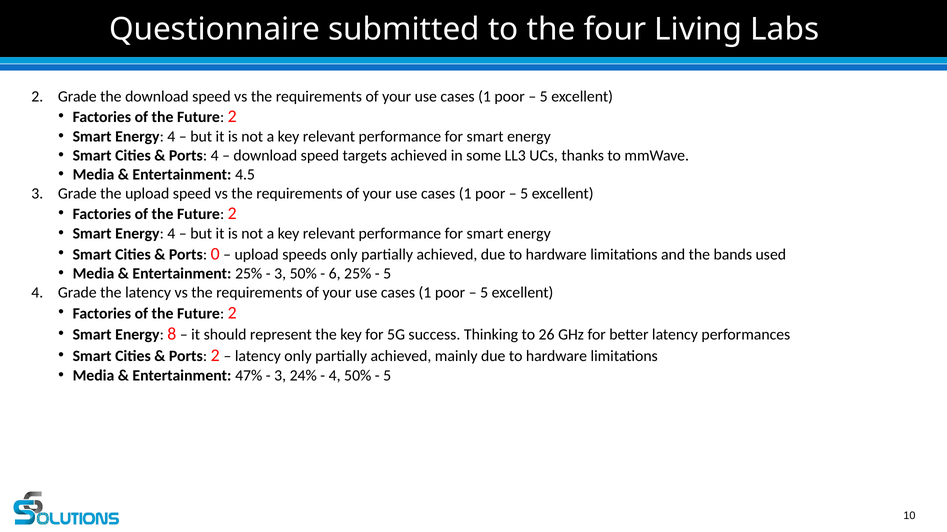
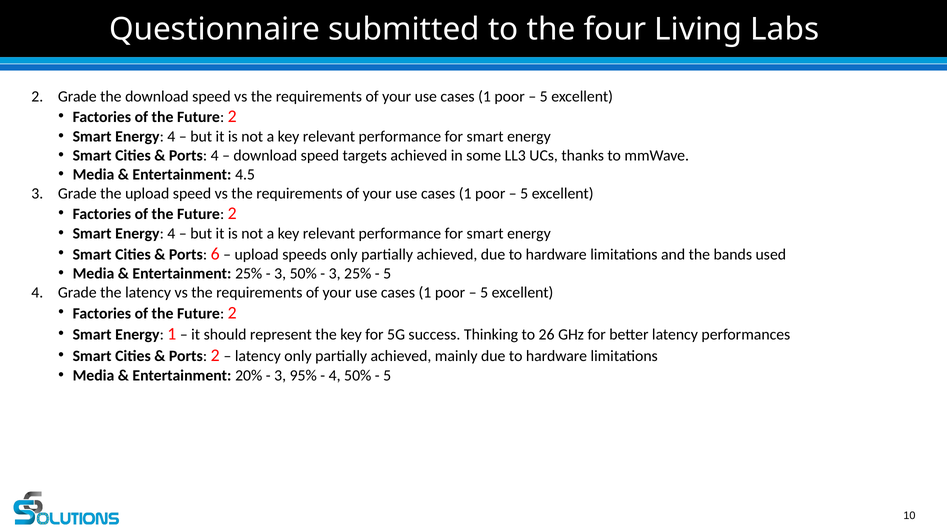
0: 0 -> 6
6 at (335, 274): 6 -> 3
Energy 8: 8 -> 1
47%: 47% -> 20%
24%: 24% -> 95%
